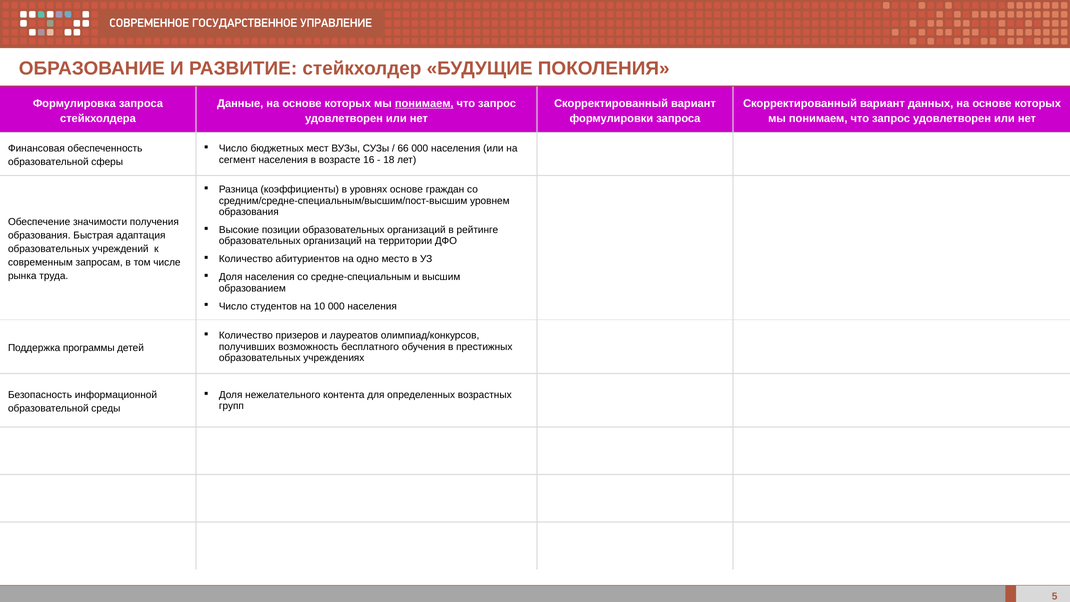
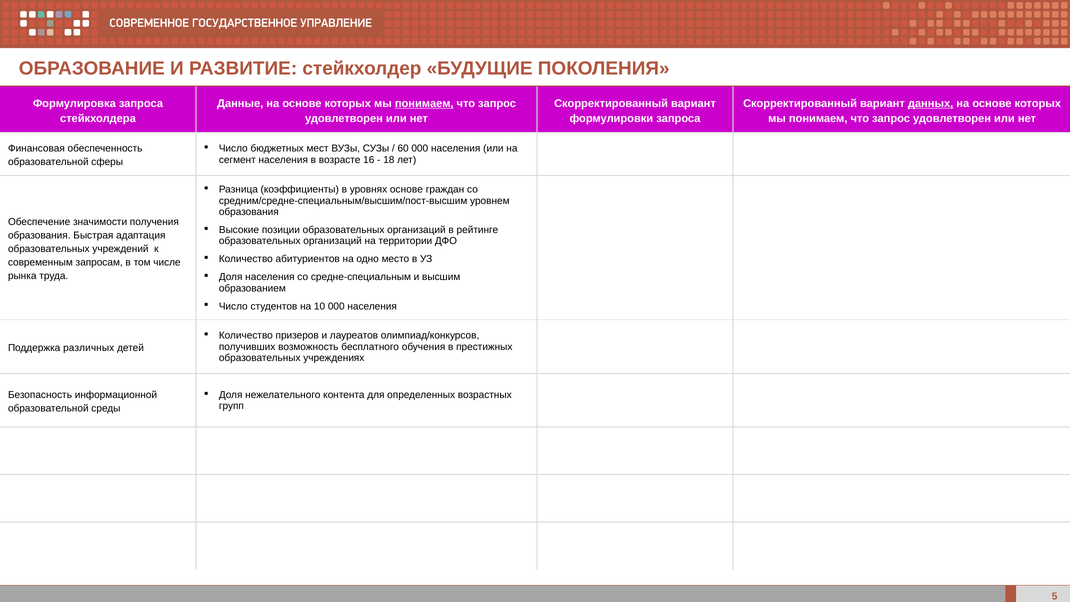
данных underline: none -> present
66: 66 -> 60
программы: программы -> различных
